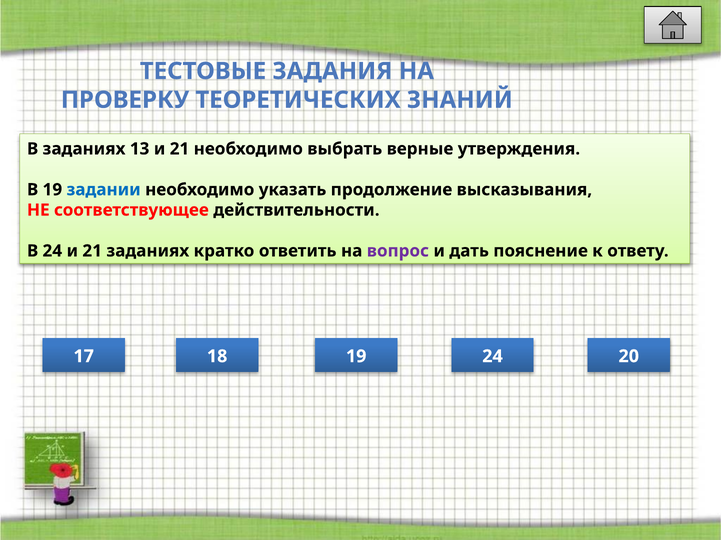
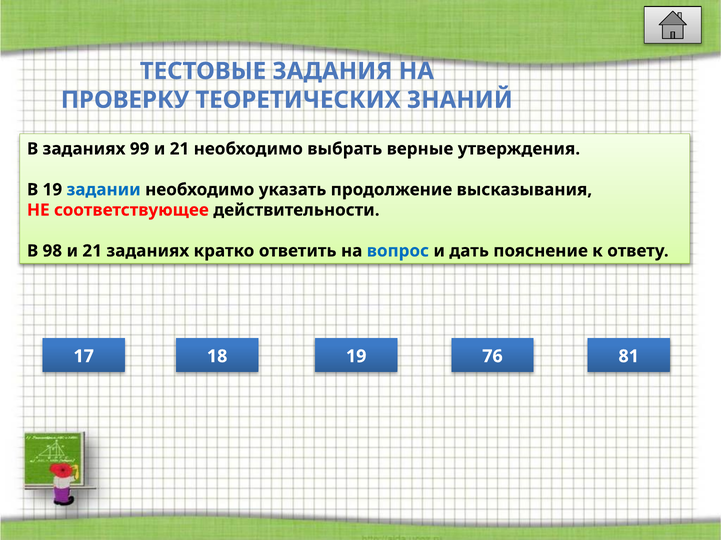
13: 13 -> 99
В 24: 24 -> 98
вопрос colour: purple -> blue
19 24: 24 -> 76
20: 20 -> 81
